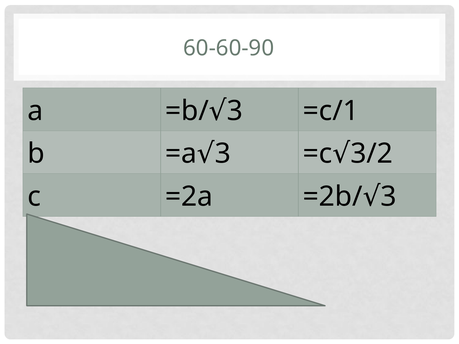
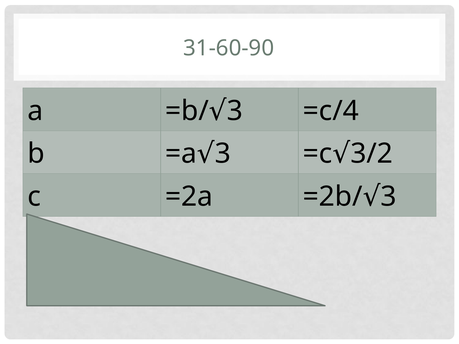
60-60-90: 60-60-90 -> 31-60-90
=c/1: =c/1 -> =c/4
